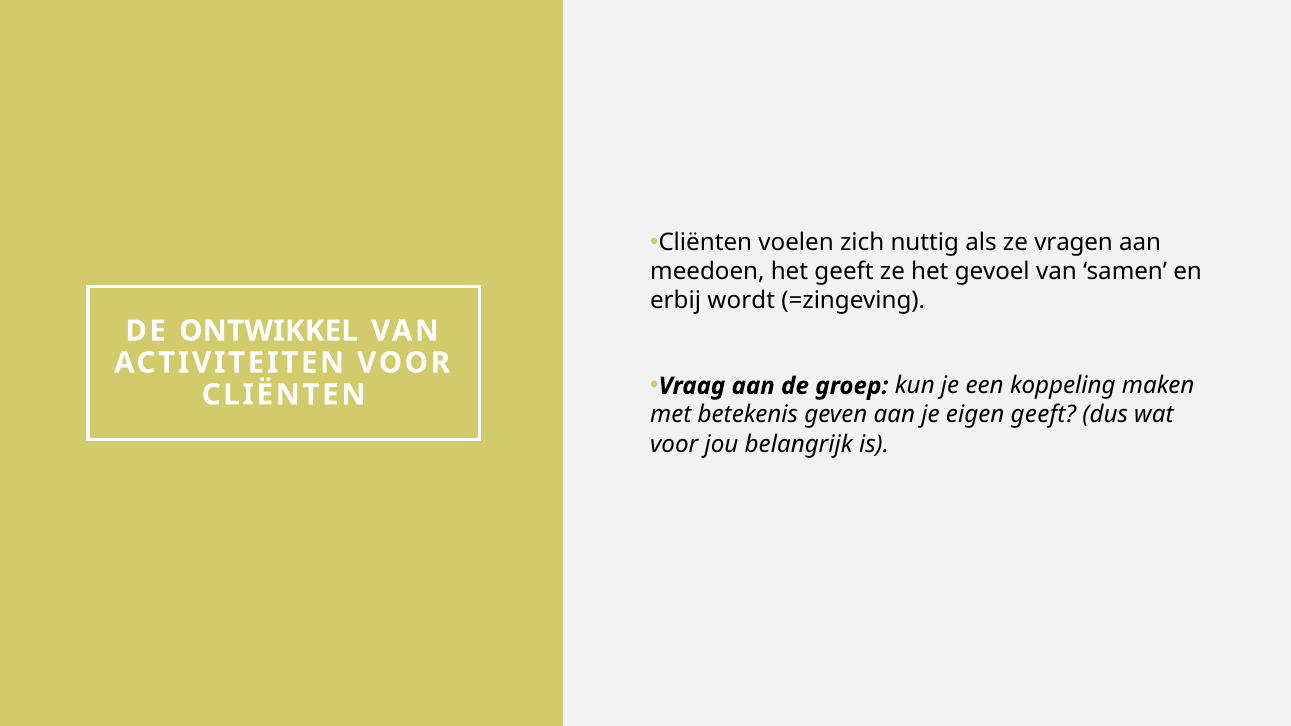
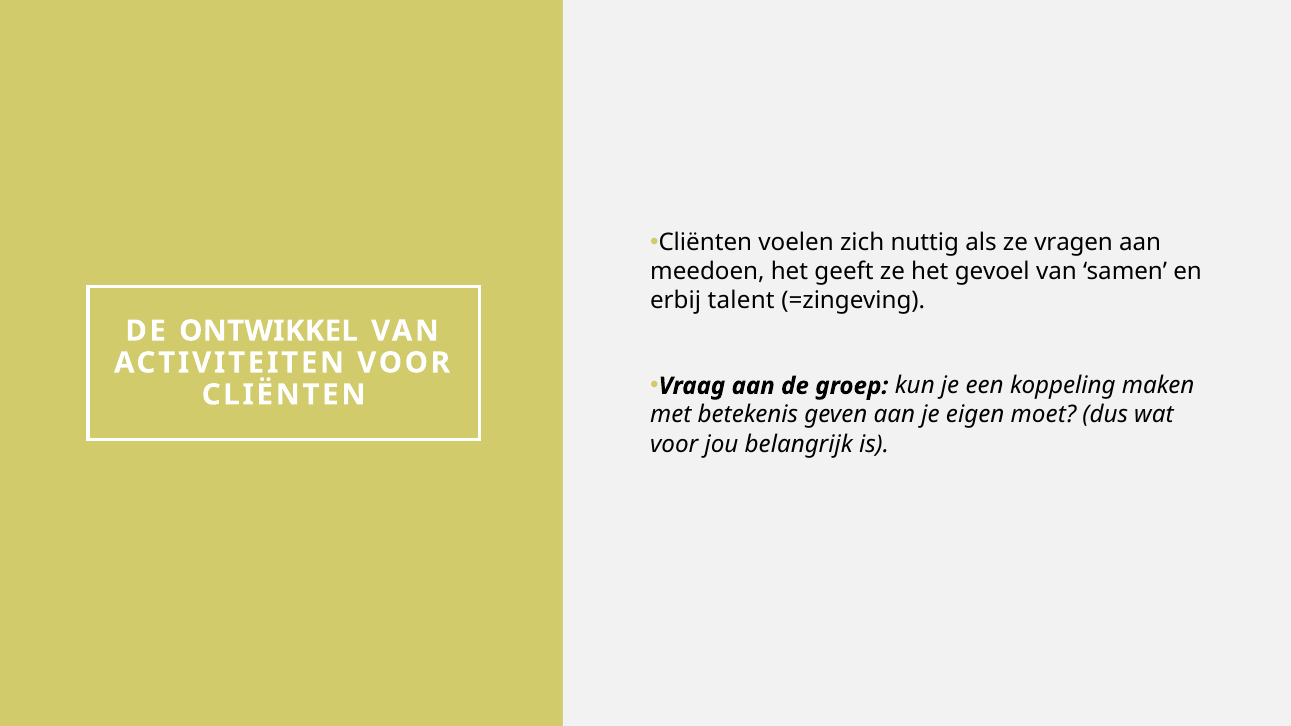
wordt: wordt -> talent
eigen geeft: geeft -> moet
